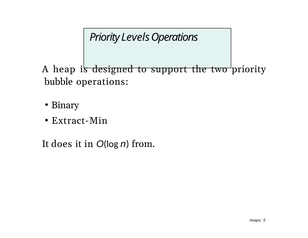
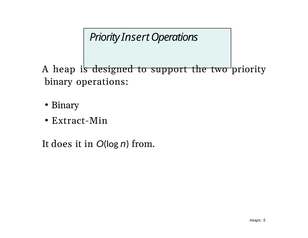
Levels: Levels -> Insert
bubble at (59, 82): bubble -> binary
